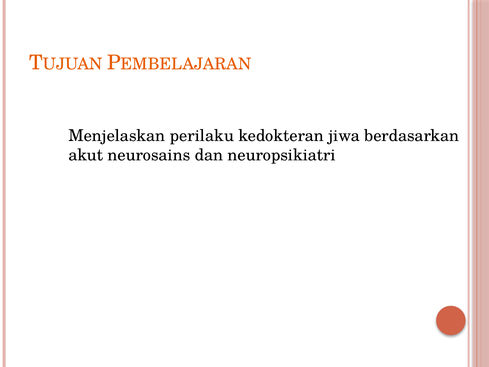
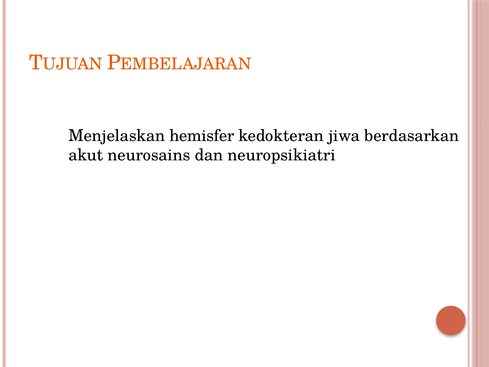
perilaku: perilaku -> hemisfer
